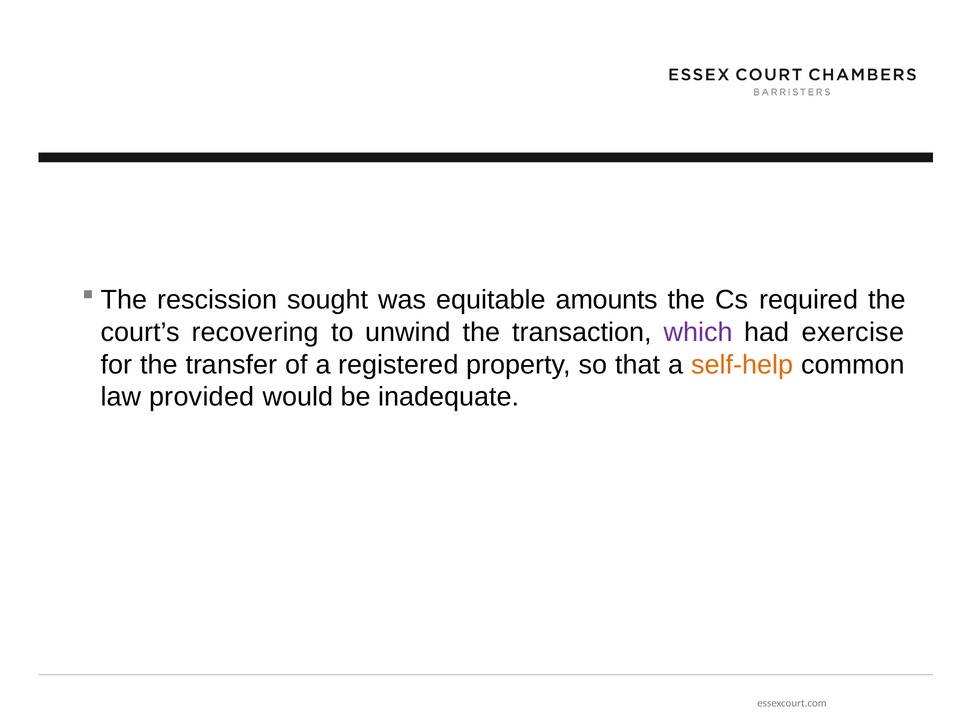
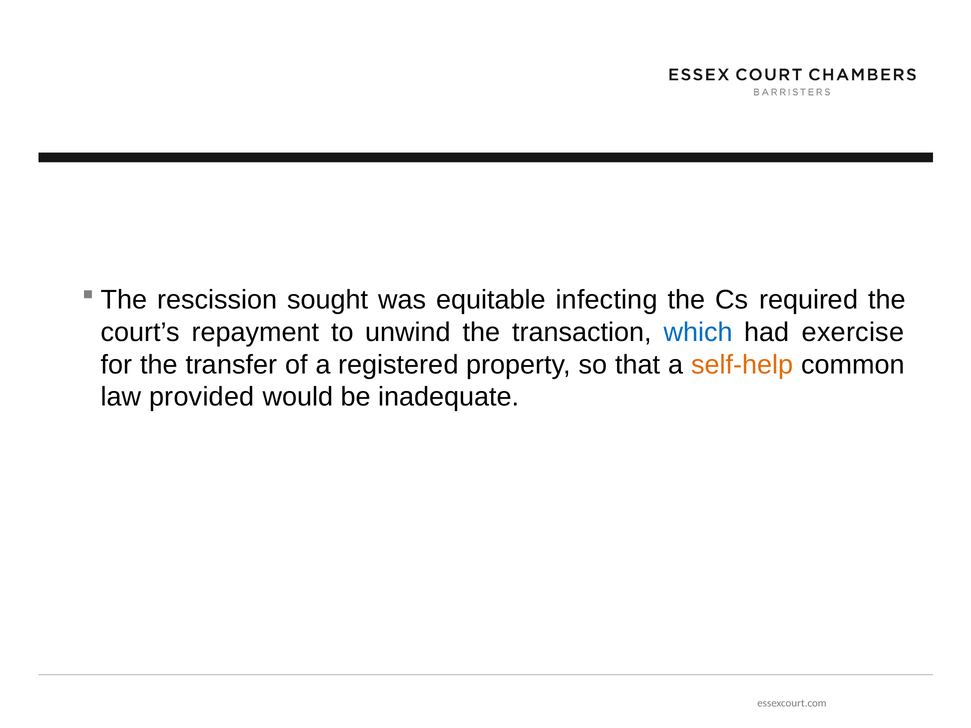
amounts: amounts -> infecting
recovering: recovering -> repayment
which colour: purple -> blue
